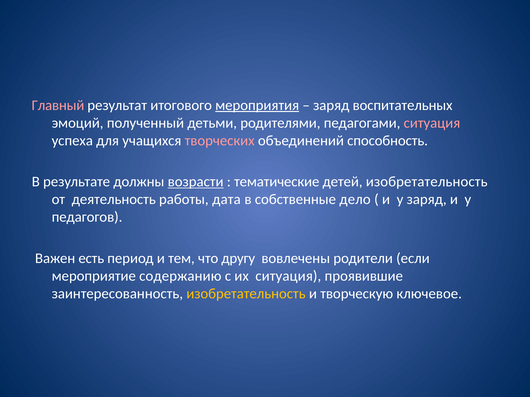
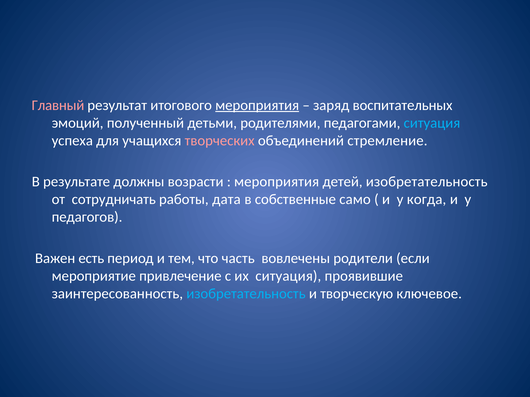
ситуация at (432, 123) colour: pink -> light blue
способность: способность -> стремление
возрасти underline: present -> none
тематические at (277, 182): тематические -> мероприятия
деятельность: деятельность -> сотрудничать
дело: дело -> само
у заряд: заряд -> когда
другу: другу -> часть
содержанию: содержанию -> привлечение
изобретательность at (246, 294) colour: yellow -> light blue
